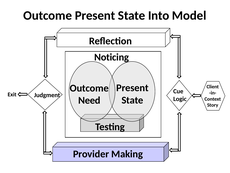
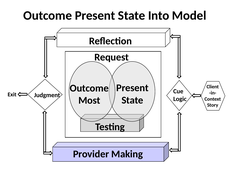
Noticing: Noticing -> Request
Need: Need -> Most
